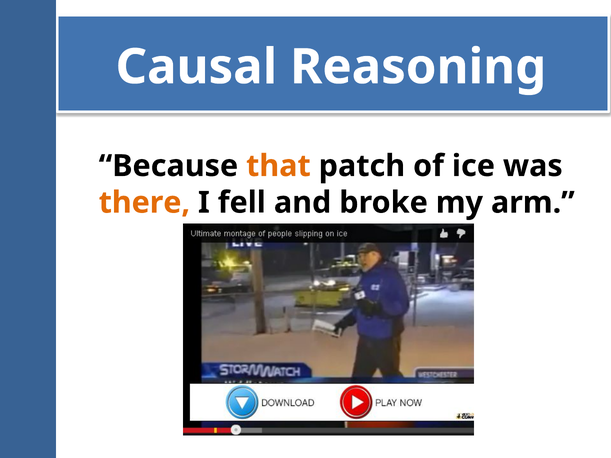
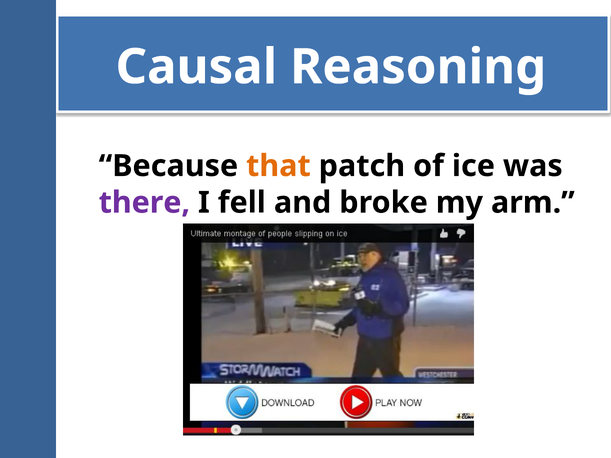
there colour: orange -> purple
